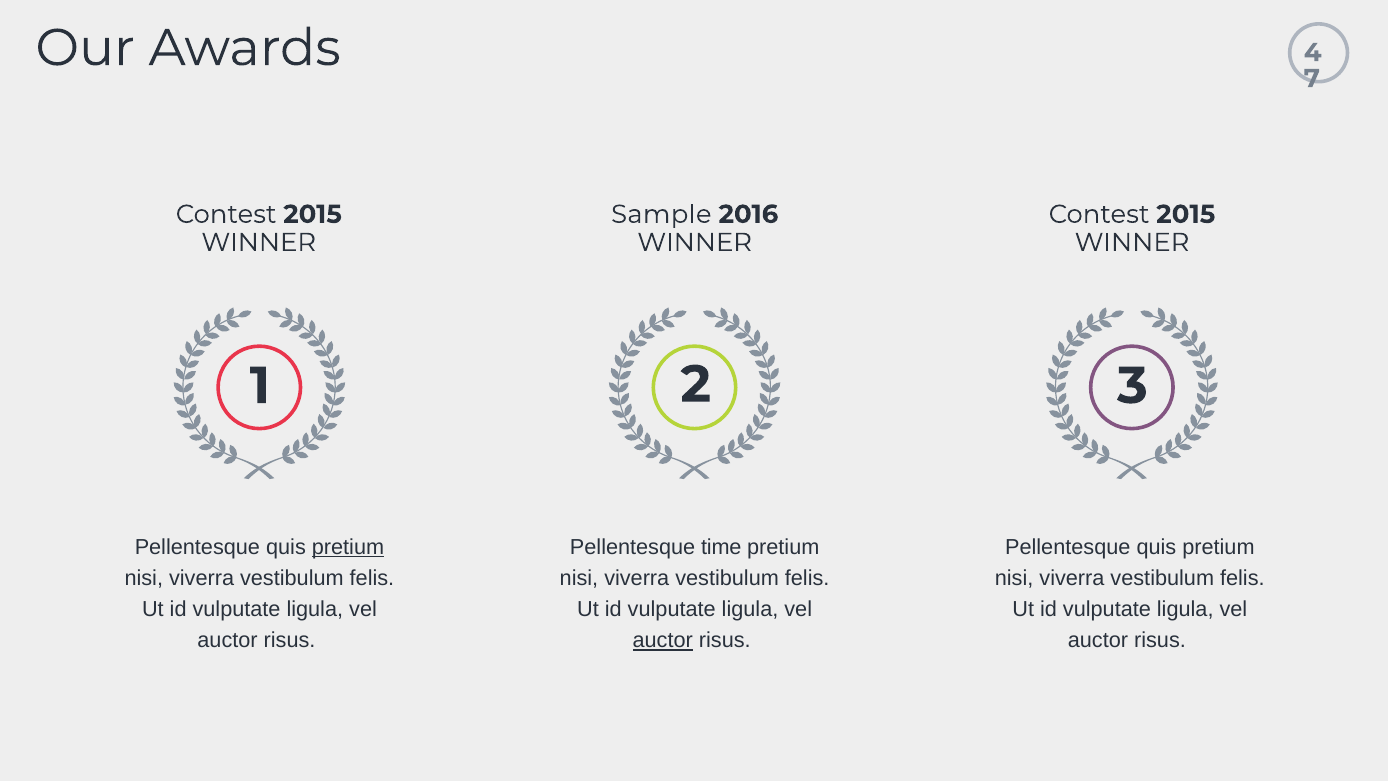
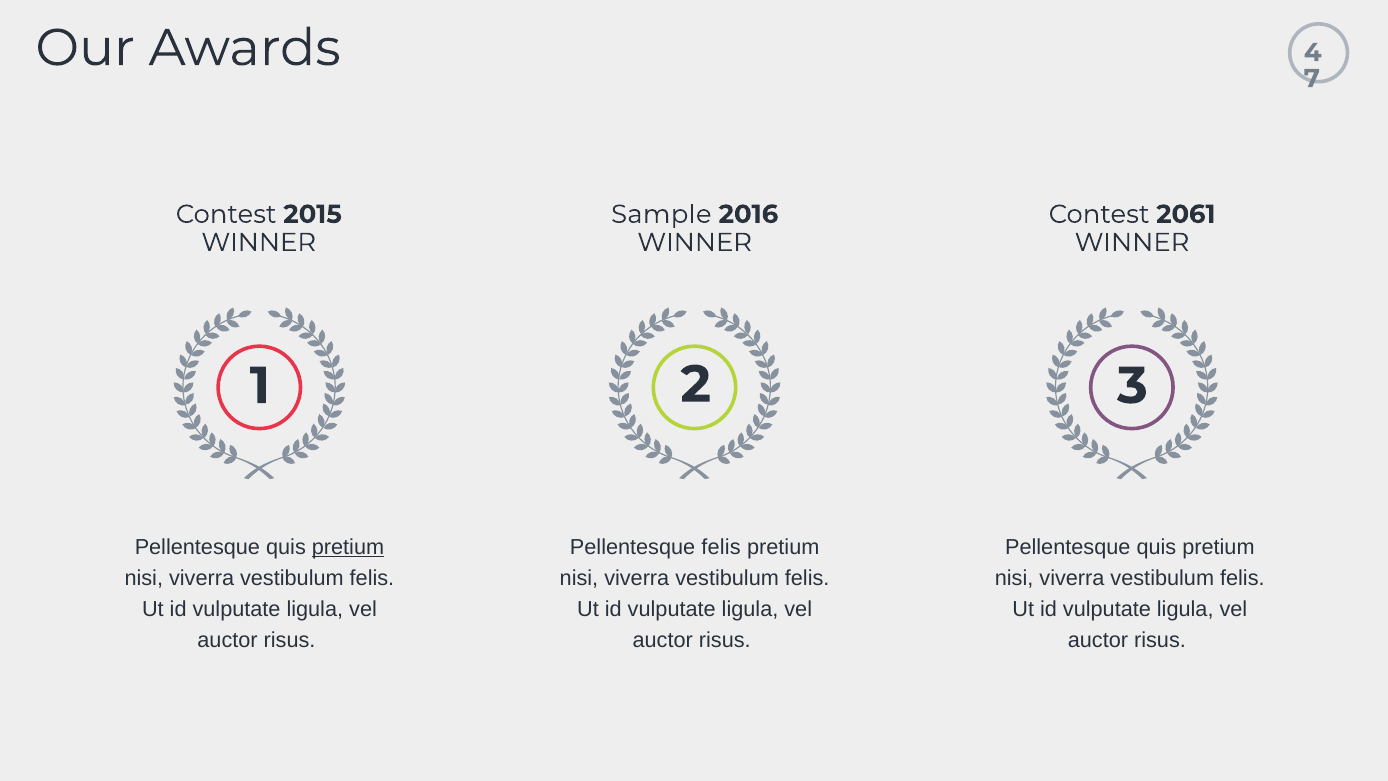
2015 at (1186, 214): 2015 -> 2061
Pellentesque time: time -> felis
auctor at (663, 640) underline: present -> none
